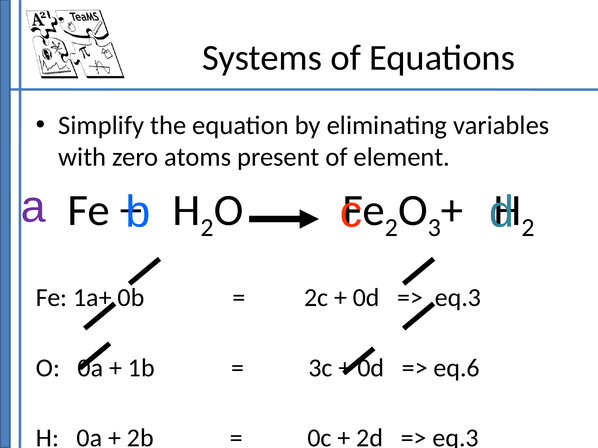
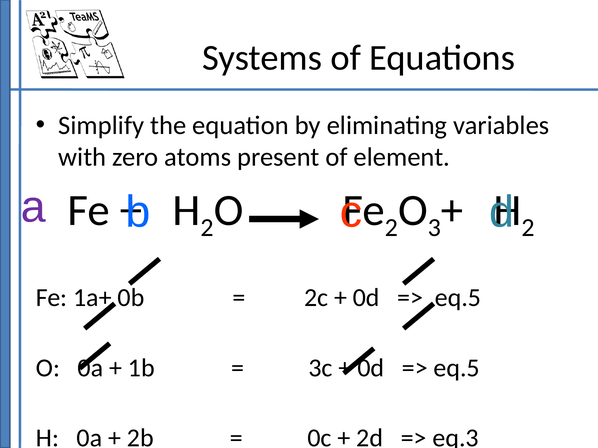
eq.3 at (458, 298): eq.3 -> eq.5
eq.6 at (457, 368): eq.6 -> eq.5
